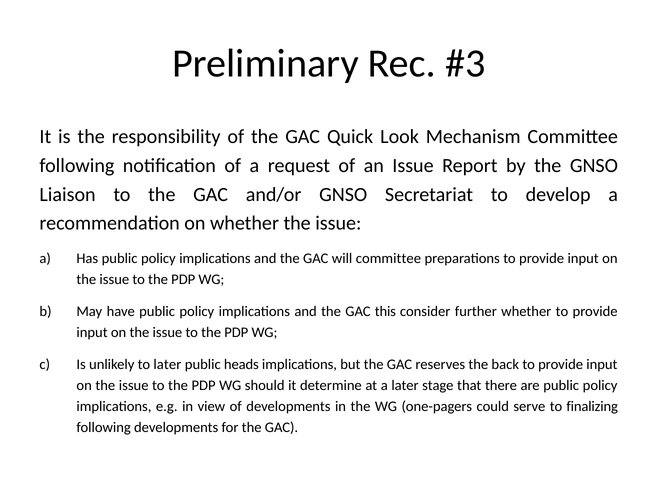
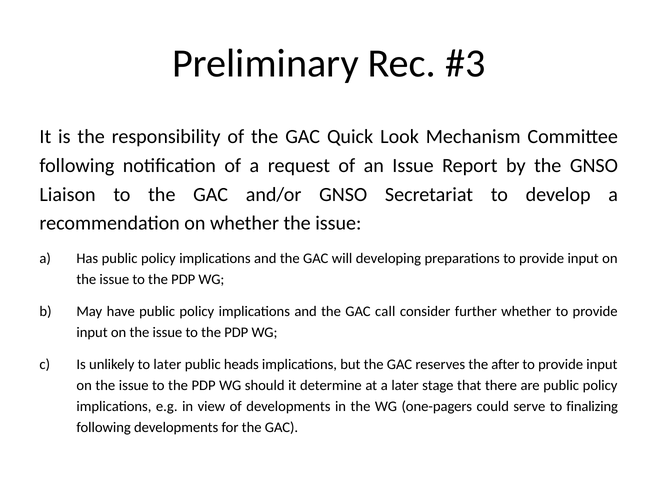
will committee: committee -> developing
this: this -> call
back: back -> after
